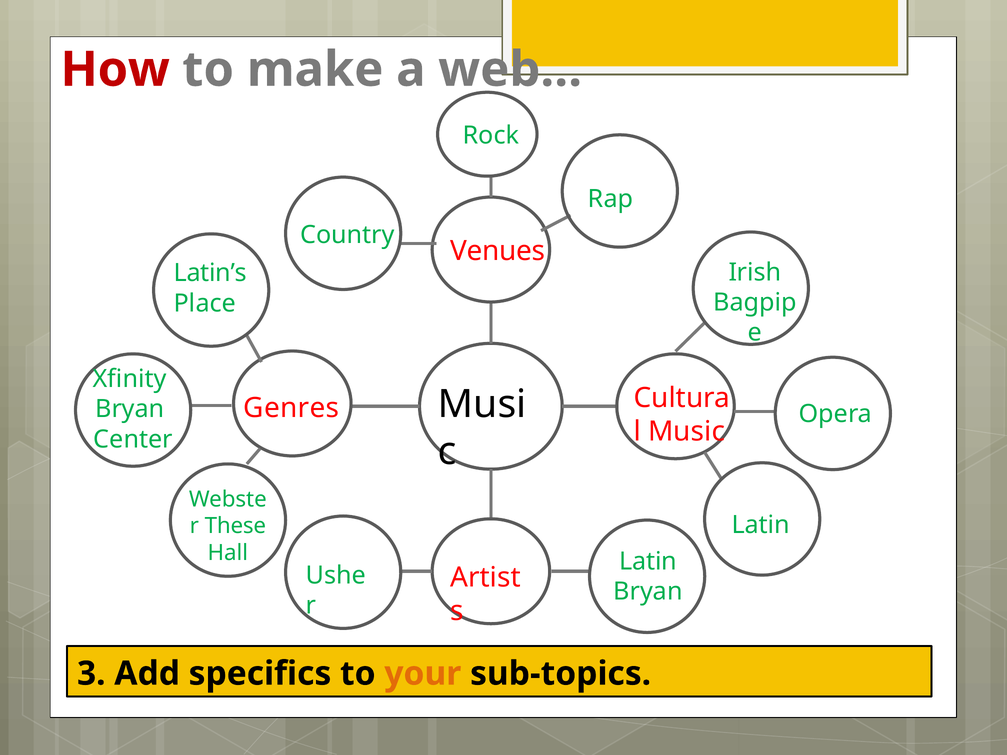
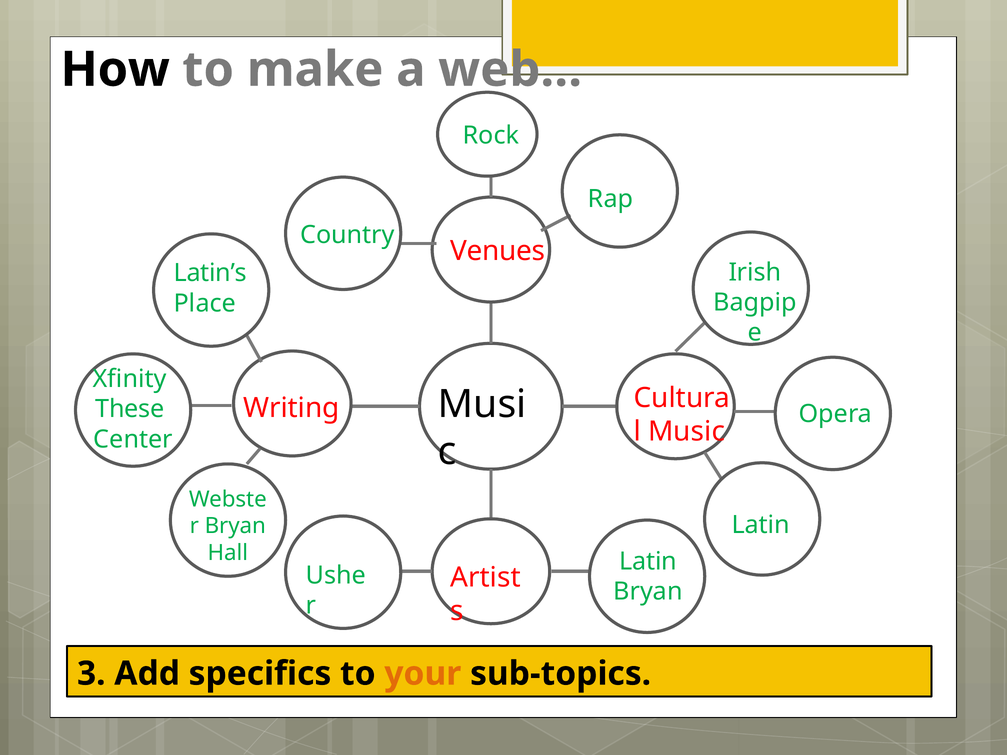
How colour: red -> black
Genres: Genres -> Writing
Bryan at (130, 409): Bryan -> These
These at (235, 526): These -> Bryan
